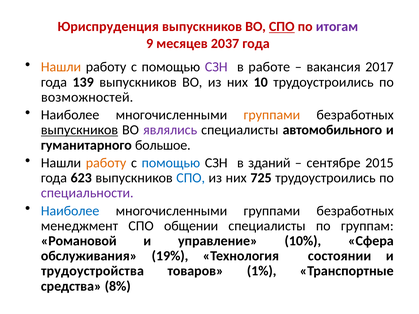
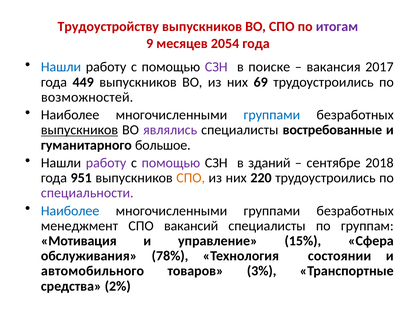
Юриспруденция: Юриспруденция -> Трудоустройству
СПО at (282, 27) underline: present -> none
2037: 2037 -> 2054
Нашли at (61, 67) colour: orange -> blue
работе: работе -> поиске
139: 139 -> 449
10: 10 -> 69
группами at (272, 115) colour: orange -> blue
автомобильного: автомобильного -> востребованные
работу at (106, 163) colour: orange -> purple
помощью at (171, 163) colour: blue -> purple
2015: 2015 -> 2018
623: 623 -> 951
СПО at (191, 178) colour: blue -> orange
725: 725 -> 220
общении: общении -> вакансий
Романовой: Романовой -> Мотивация
10%: 10% -> 15%
19%: 19% -> 78%
трудоустройства: трудоустройства -> автомобильного
1%: 1% -> 3%
8%: 8% -> 2%
